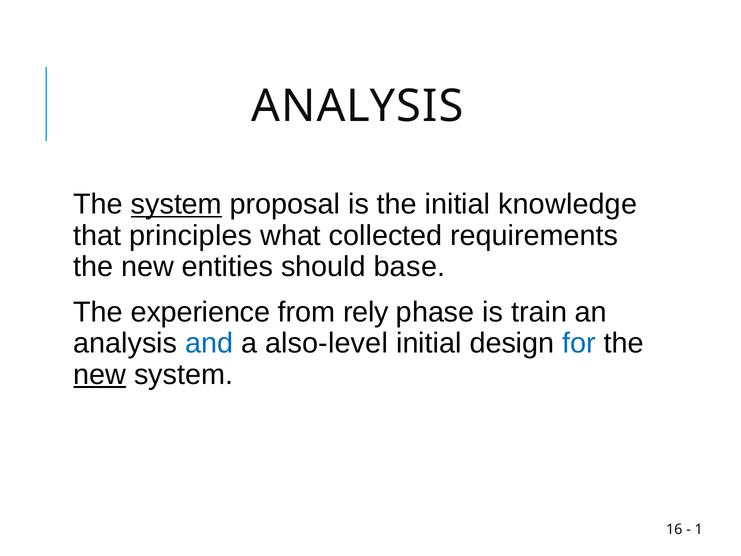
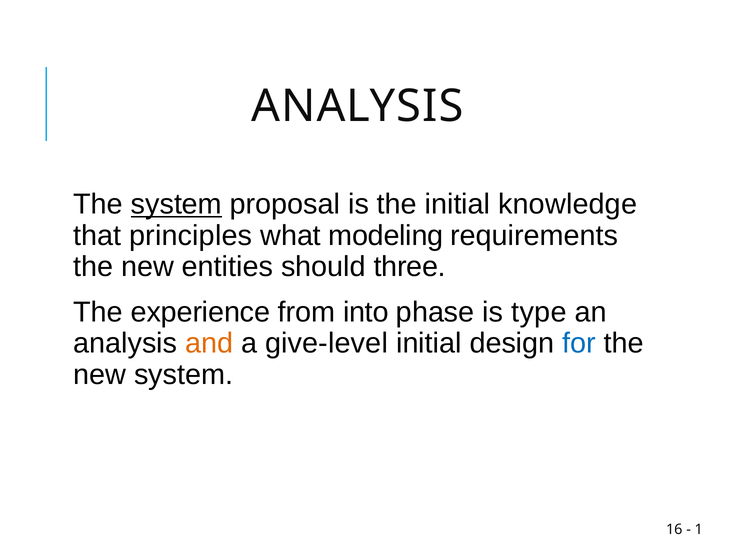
collected: collected -> modeling
base: base -> three
rely: rely -> into
train: train -> type
and colour: blue -> orange
also-level: also-level -> give-level
new at (100, 374) underline: present -> none
